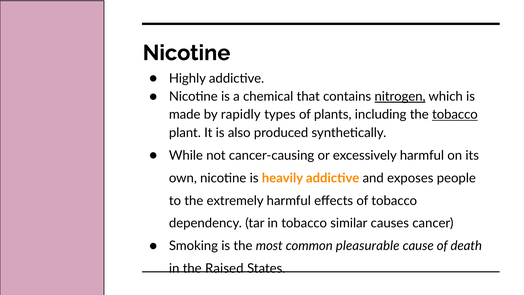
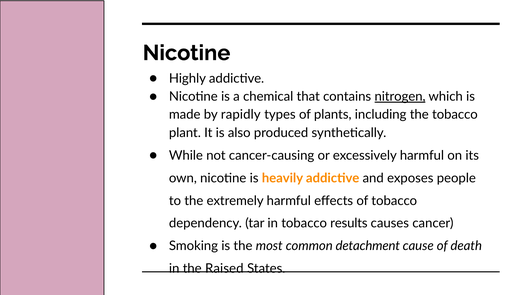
tobacco at (455, 115) underline: present -> none
similar: similar -> results
pleasurable: pleasurable -> detachment
